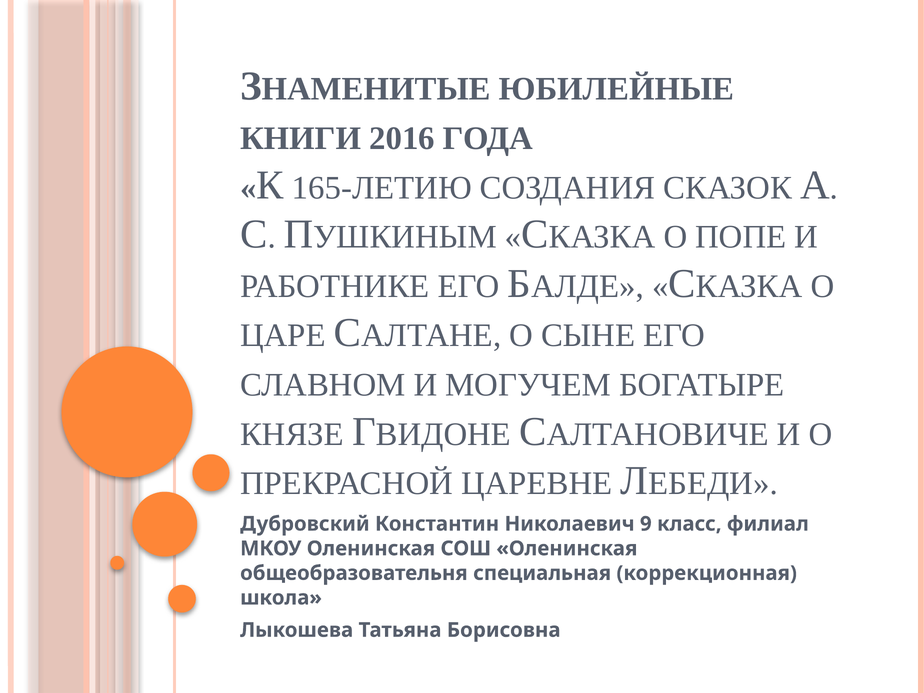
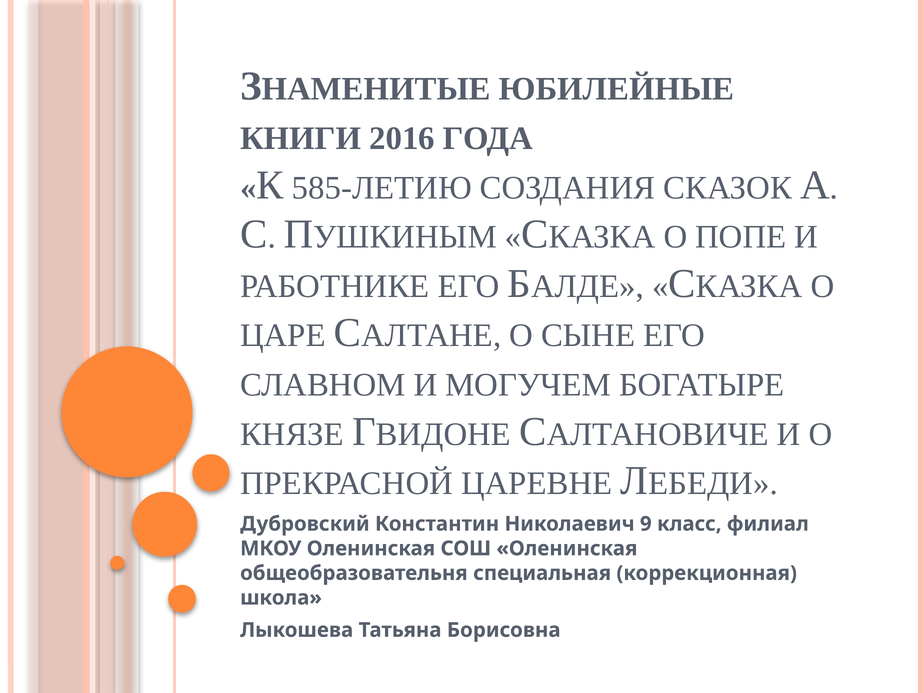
165-ЛЕТИЮ: 165-ЛЕТИЮ -> 585-ЛЕТИЮ
